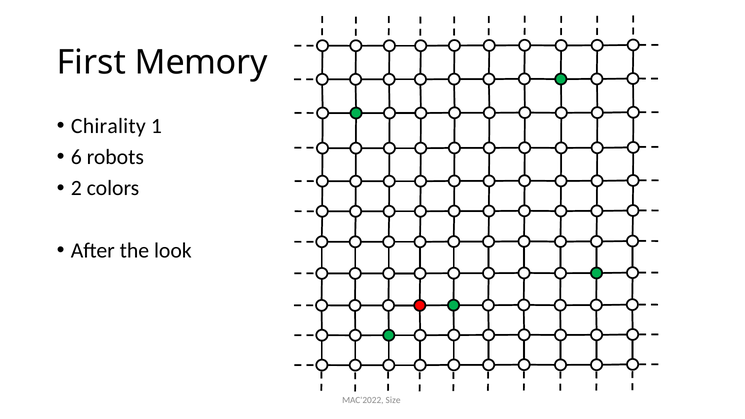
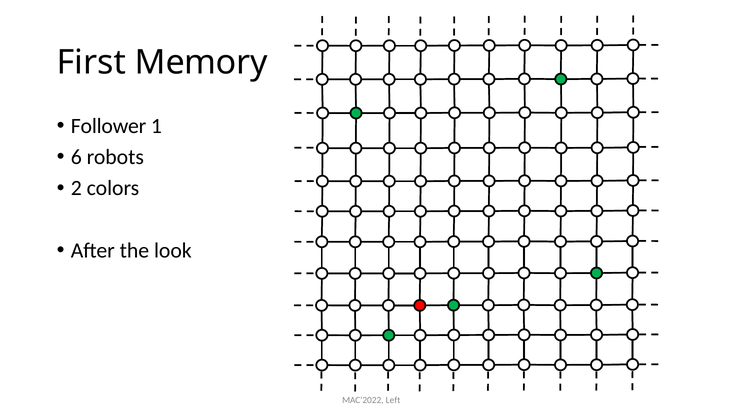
Chirality: Chirality -> Follower
Size: Size -> Left
